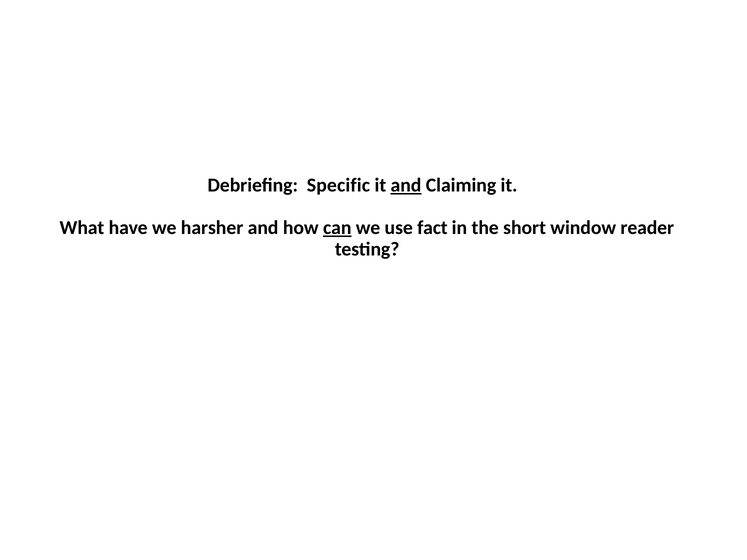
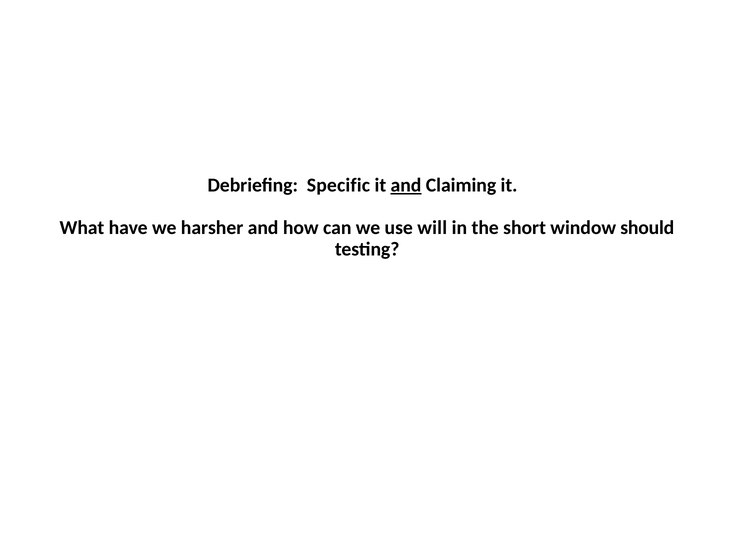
can underline: present -> none
fact: fact -> will
reader: reader -> should
